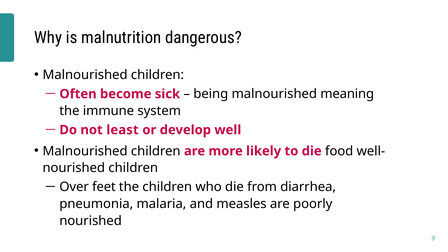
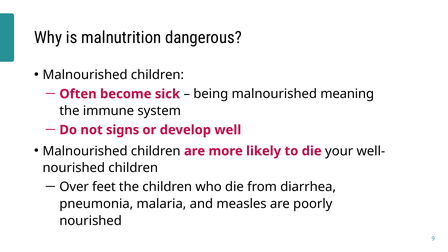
least: least -> signs
food: food -> your
